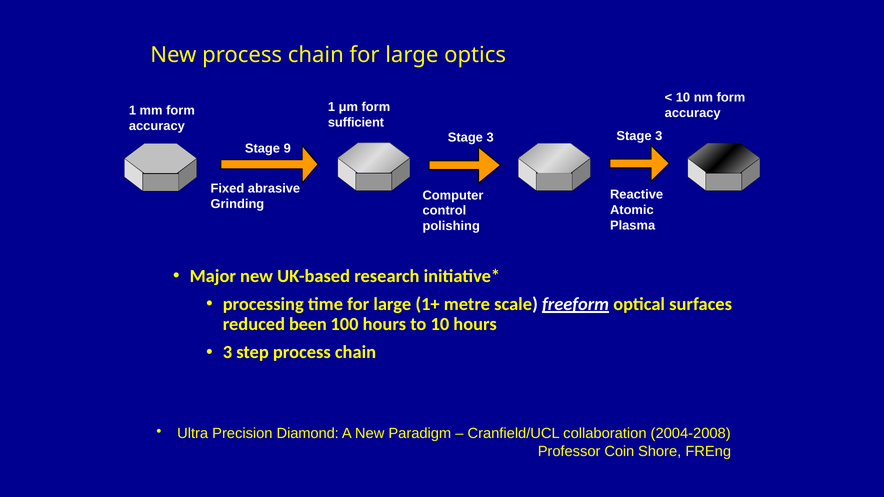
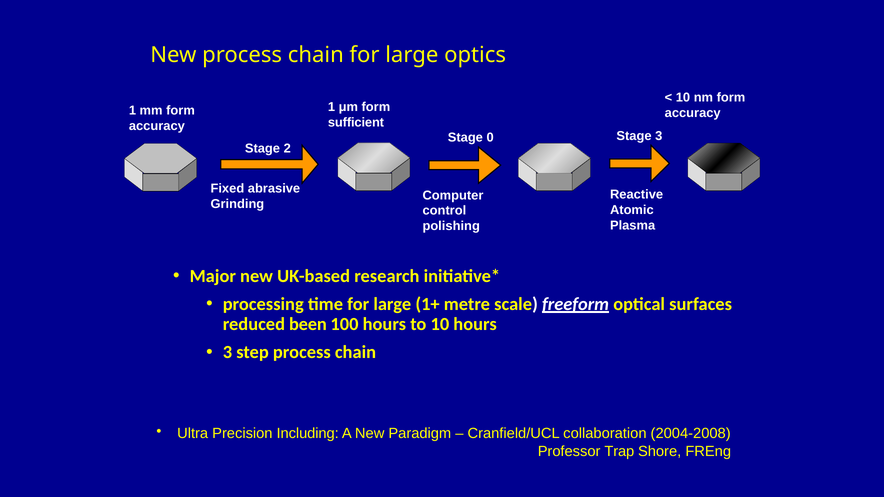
3 at (490, 138): 3 -> 0
9: 9 -> 2
Diamond: Diamond -> Including
Coin: Coin -> Trap
